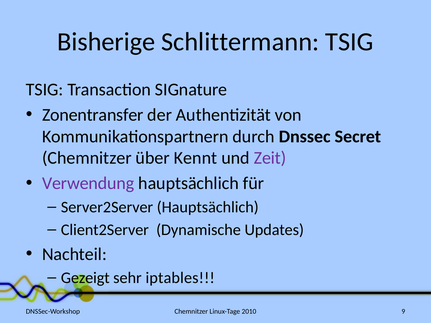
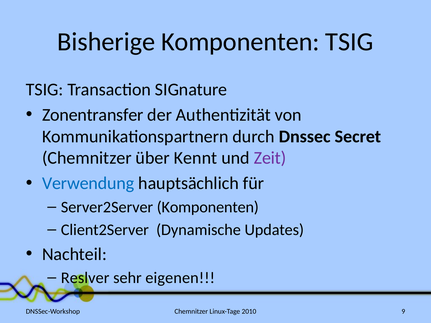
Bisherige Schlittermann: Schlittermann -> Komponenten
Verwendung colour: purple -> blue
Server2Server Hauptsächlich: Hauptsächlich -> Komponenten
Gezeigt: Gezeigt -> Reslver
iptables: iptables -> eigenen
